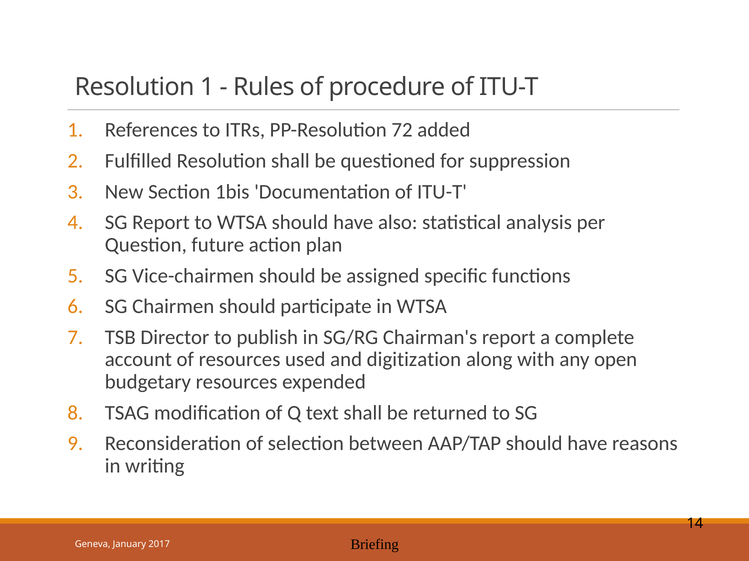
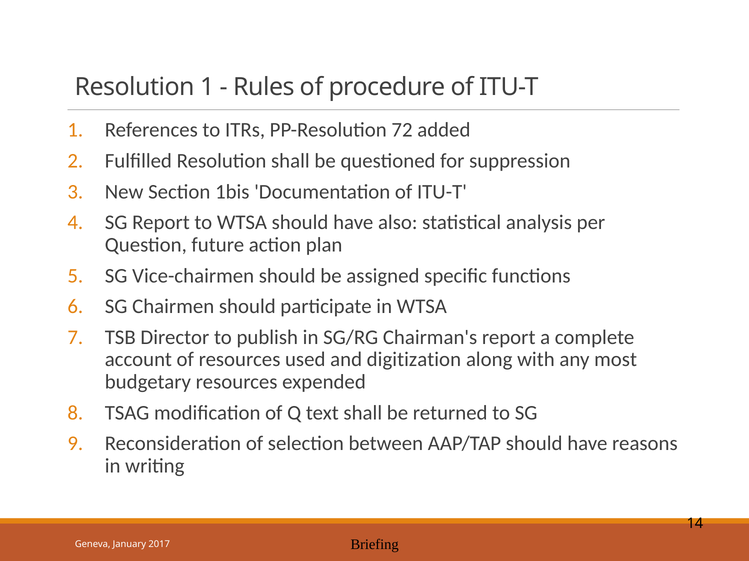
open: open -> most
